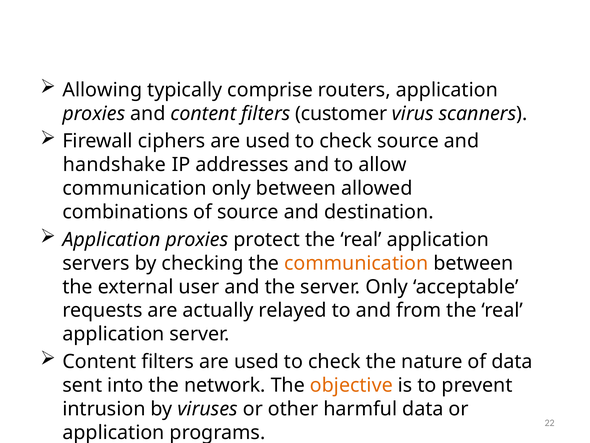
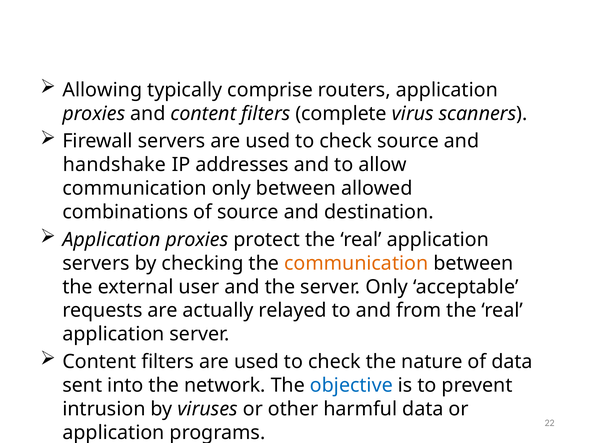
customer: customer -> complete
Firewall ciphers: ciphers -> servers
objective colour: orange -> blue
